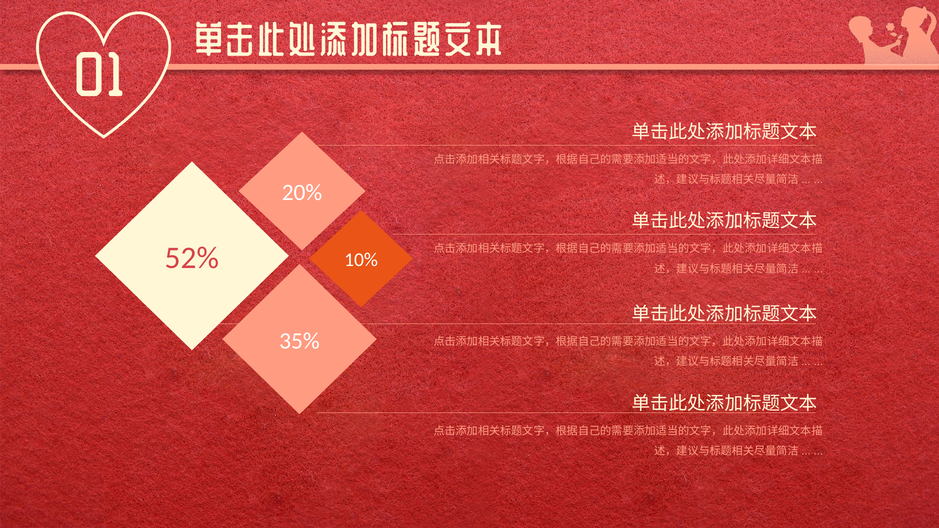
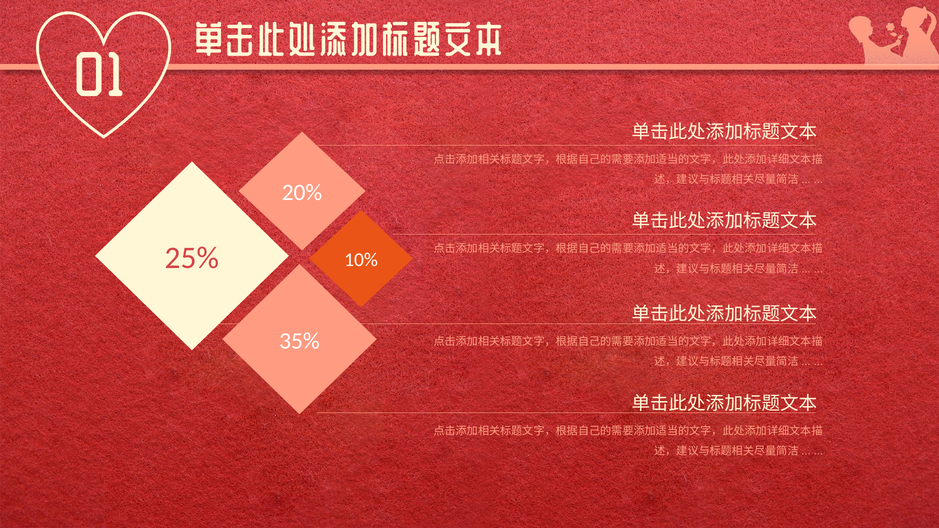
52%: 52% -> 25%
